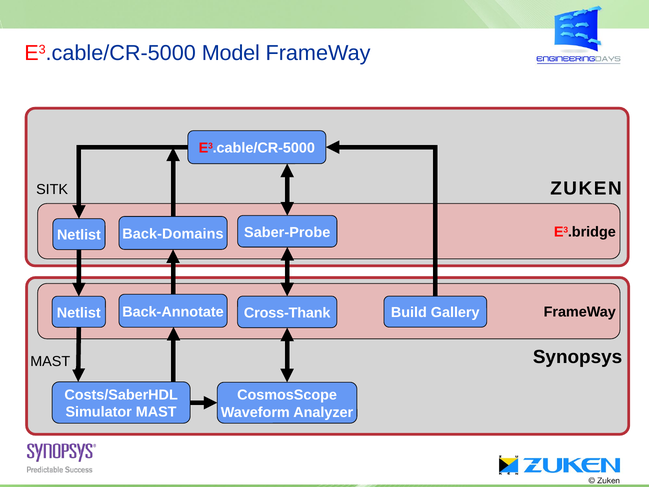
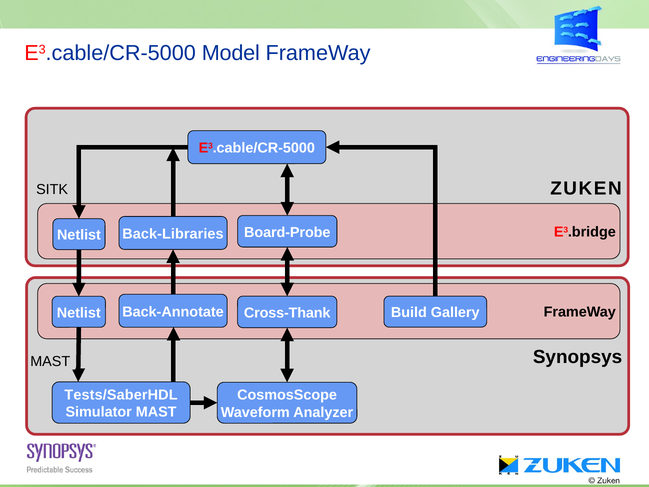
Saber-Probe: Saber-Probe -> Board-Probe
Back-Domains: Back-Domains -> Back-Libraries
Costs/SaberHDL: Costs/SaberHDL -> Tests/SaberHDL
